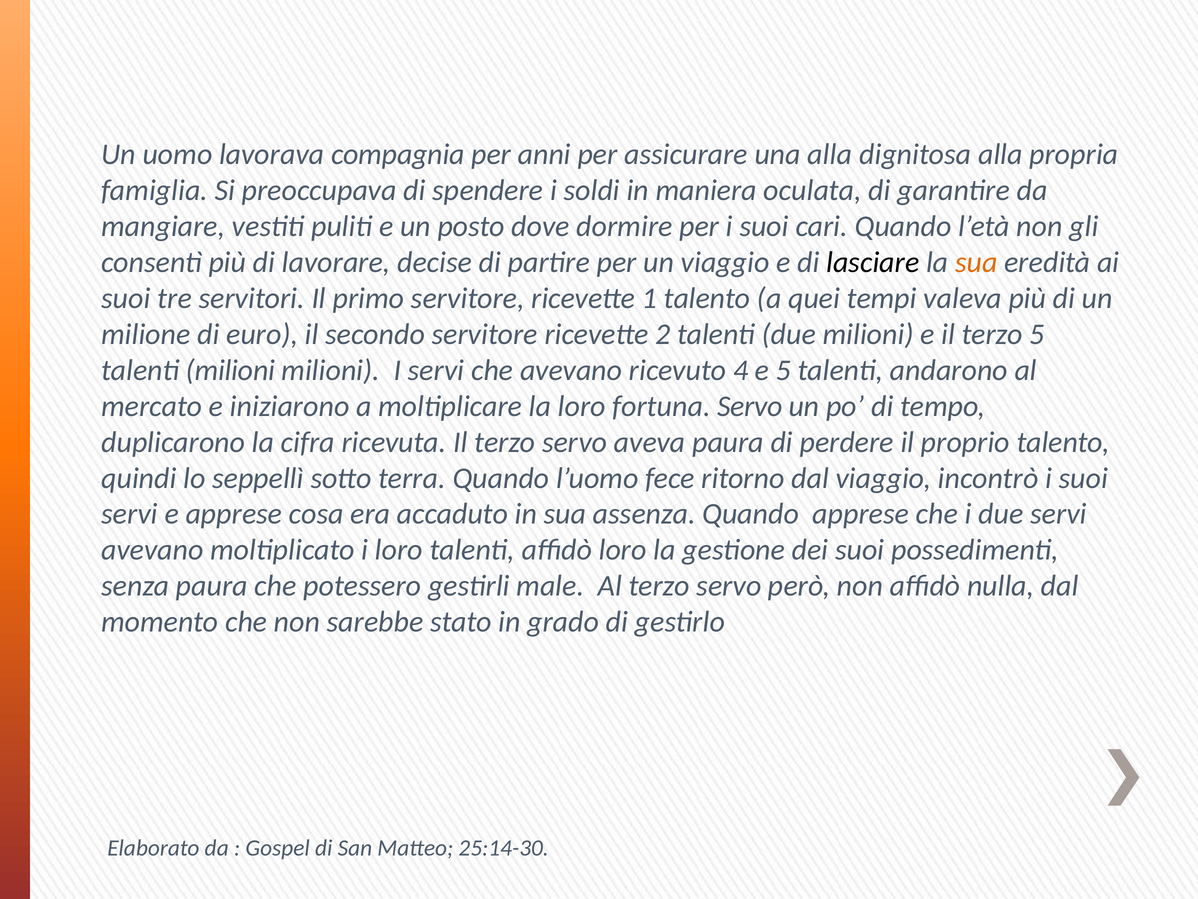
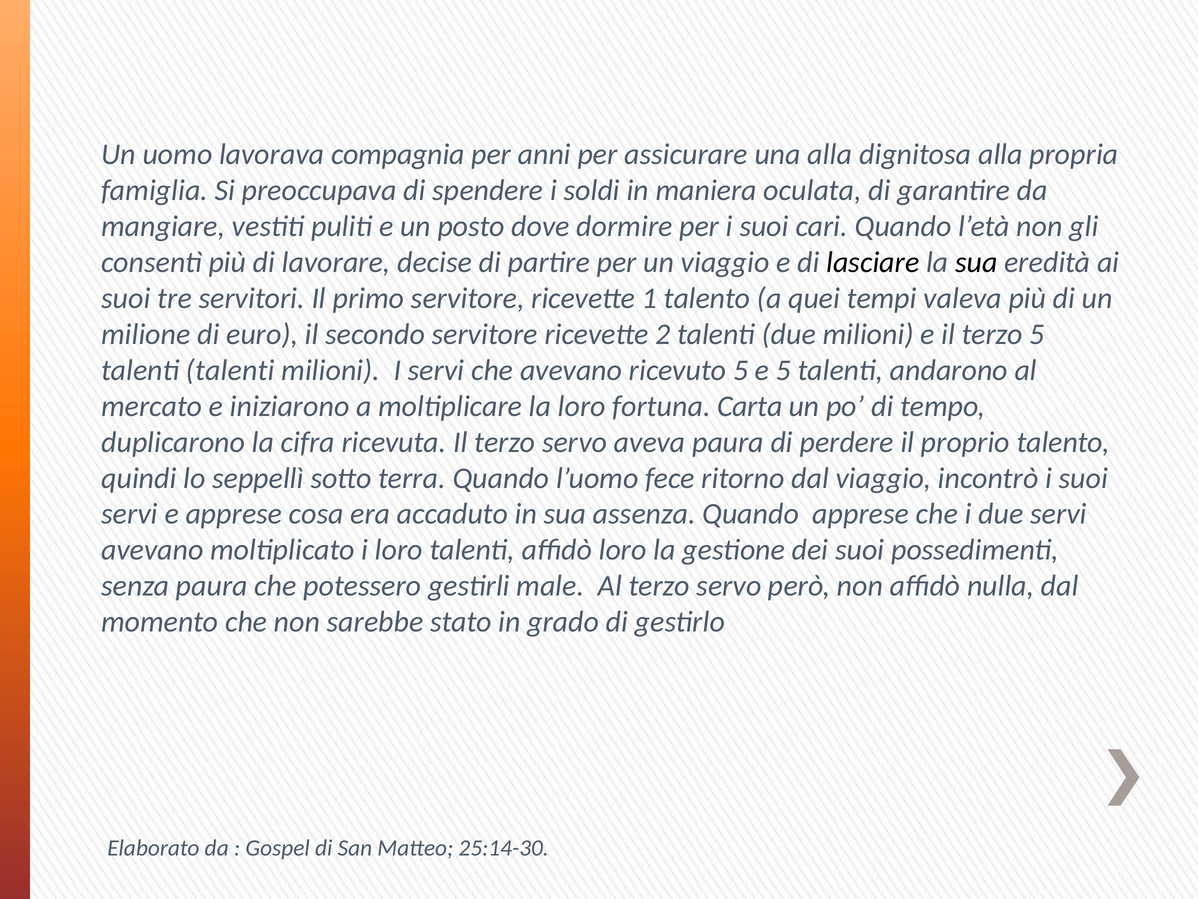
sua at (976, 262) colour: orange -> black
talenti milioni: milioni -> talenti
ricevuto 4: 4 -> 5
fortuna Servo: Servo -> Carta
